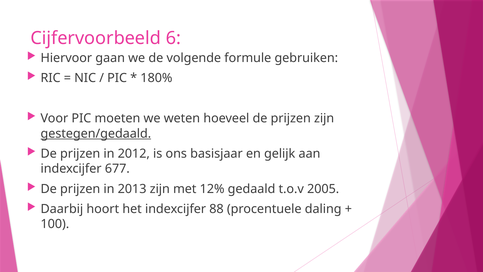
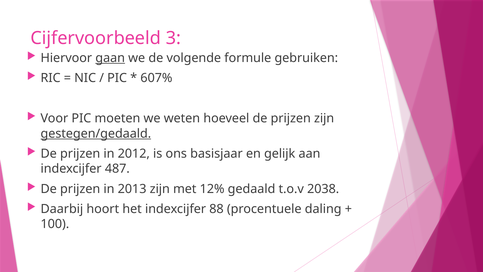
6: 6 -> 3
gaan underline: none -> present
180%: 180% -> 607%
677: 677 -> 487
2005: 2005 -> 2038
